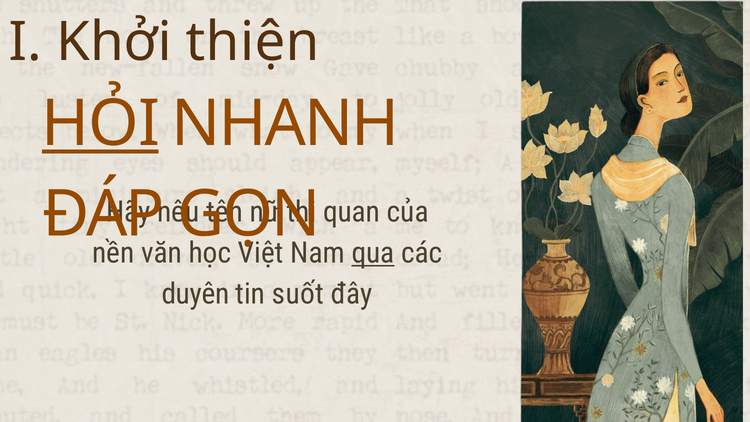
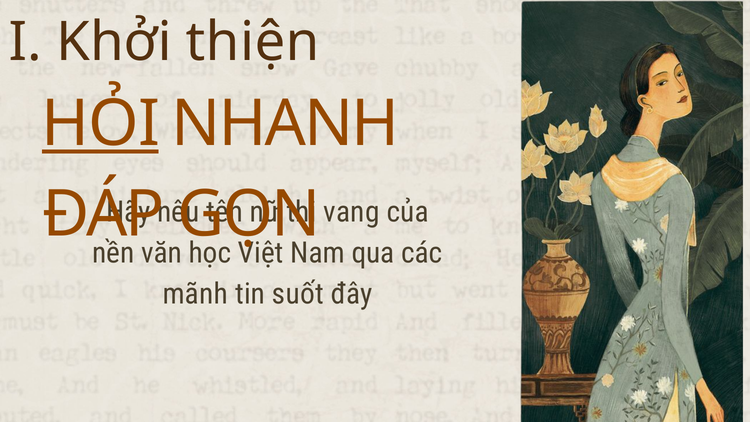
quan: quan -> vang
qua underline: present -> none
duyên: duyên -> mãnh
